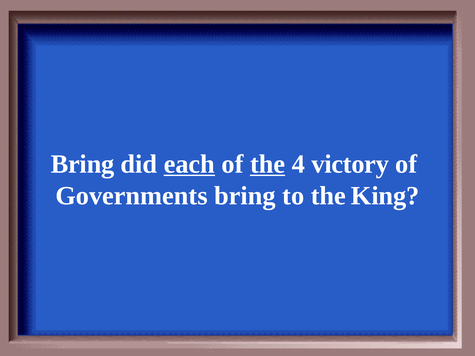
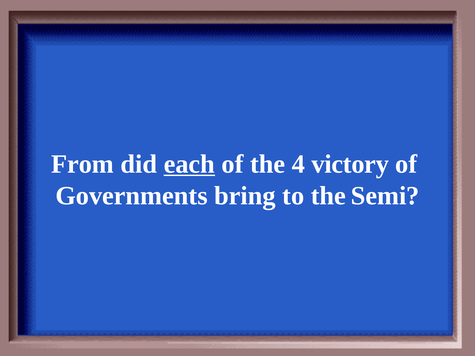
Bring at (83, 164): Bring -> From
the at (268, 164) underline: present -> none
King: King -> Semi
